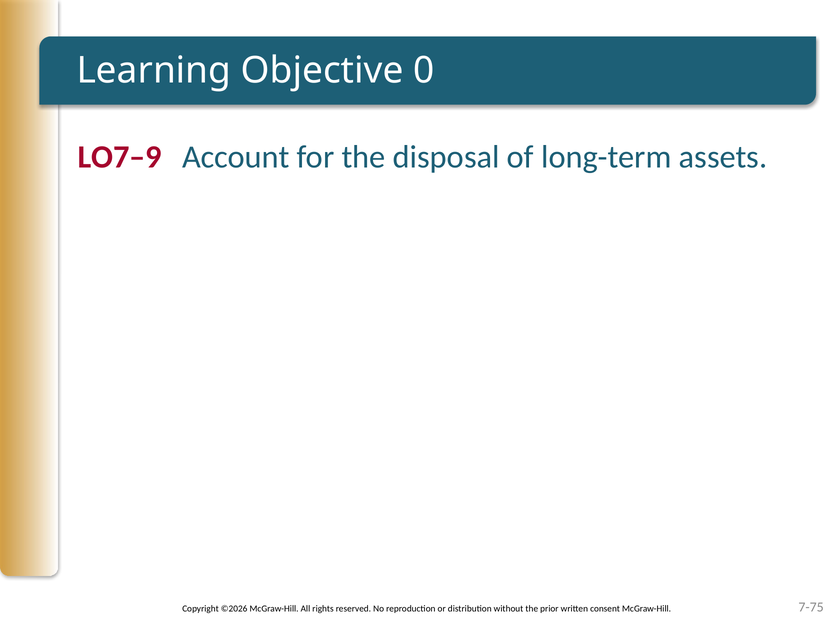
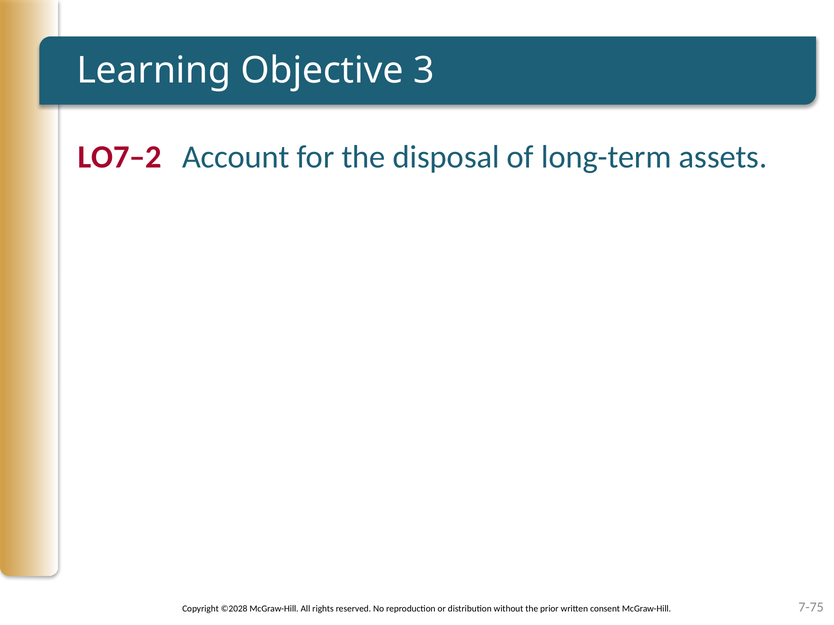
0: 0 -> 3
LO7–9: LO7–9 -> LO7–2
©2026: ©2026 -> ©2028
